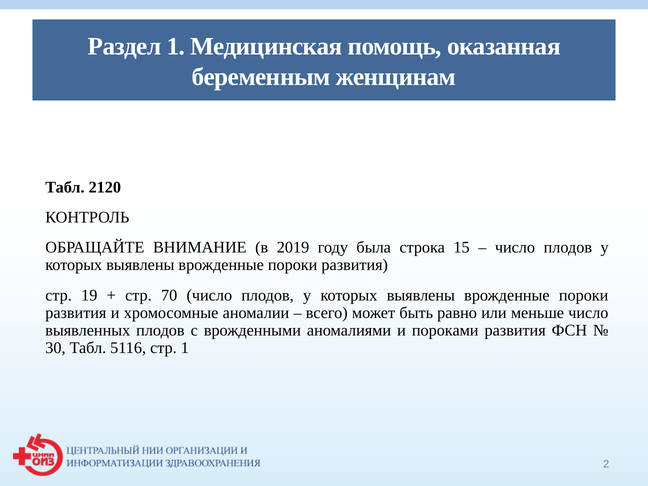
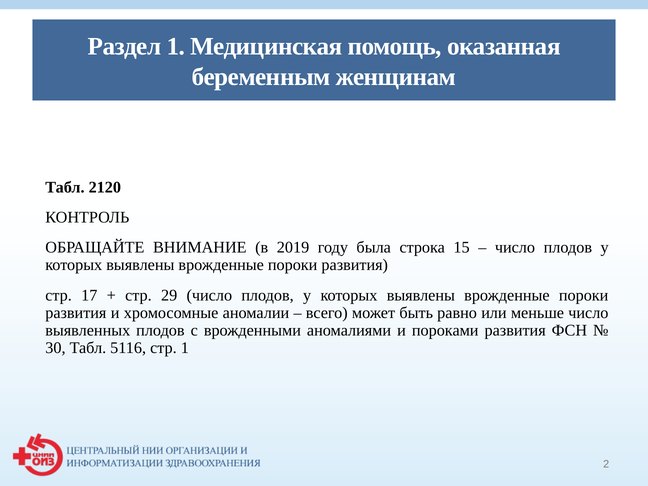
19: 19 -> 17
70: 70 -> 29
